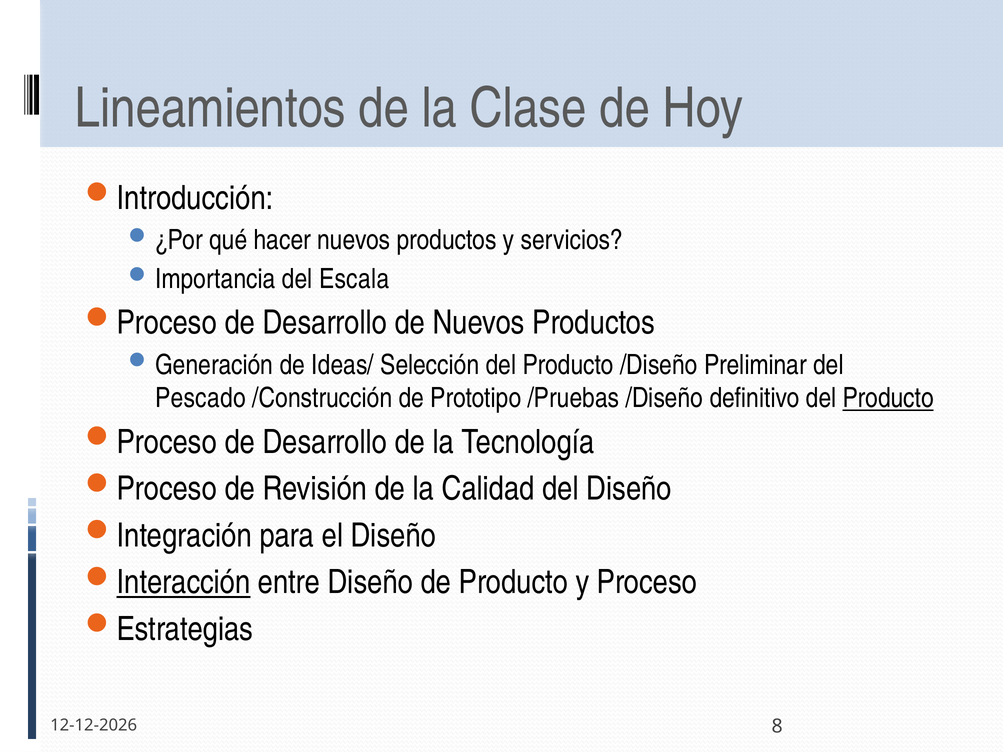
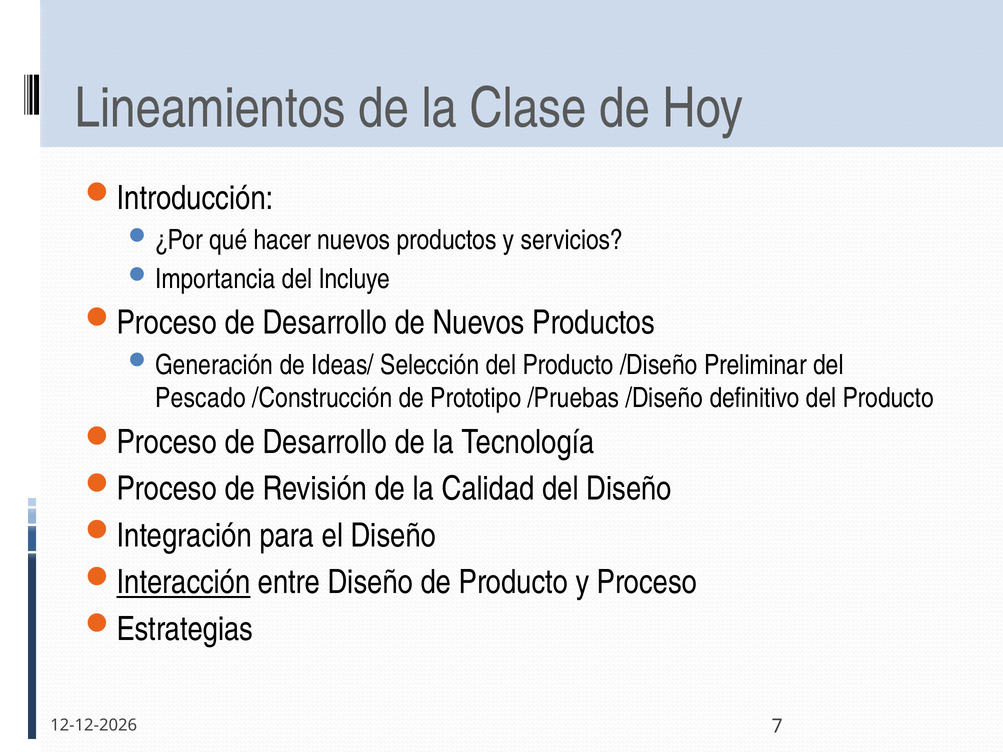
Escala: Escala -> Incluye
Producto at (888, 398) underline: present -> none
8: 8 -> 7
